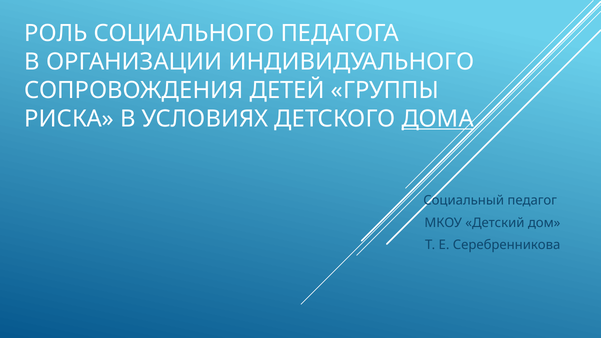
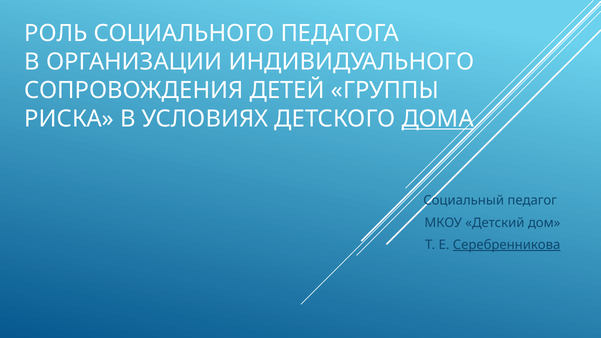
Серебренникова underline: none -> present
